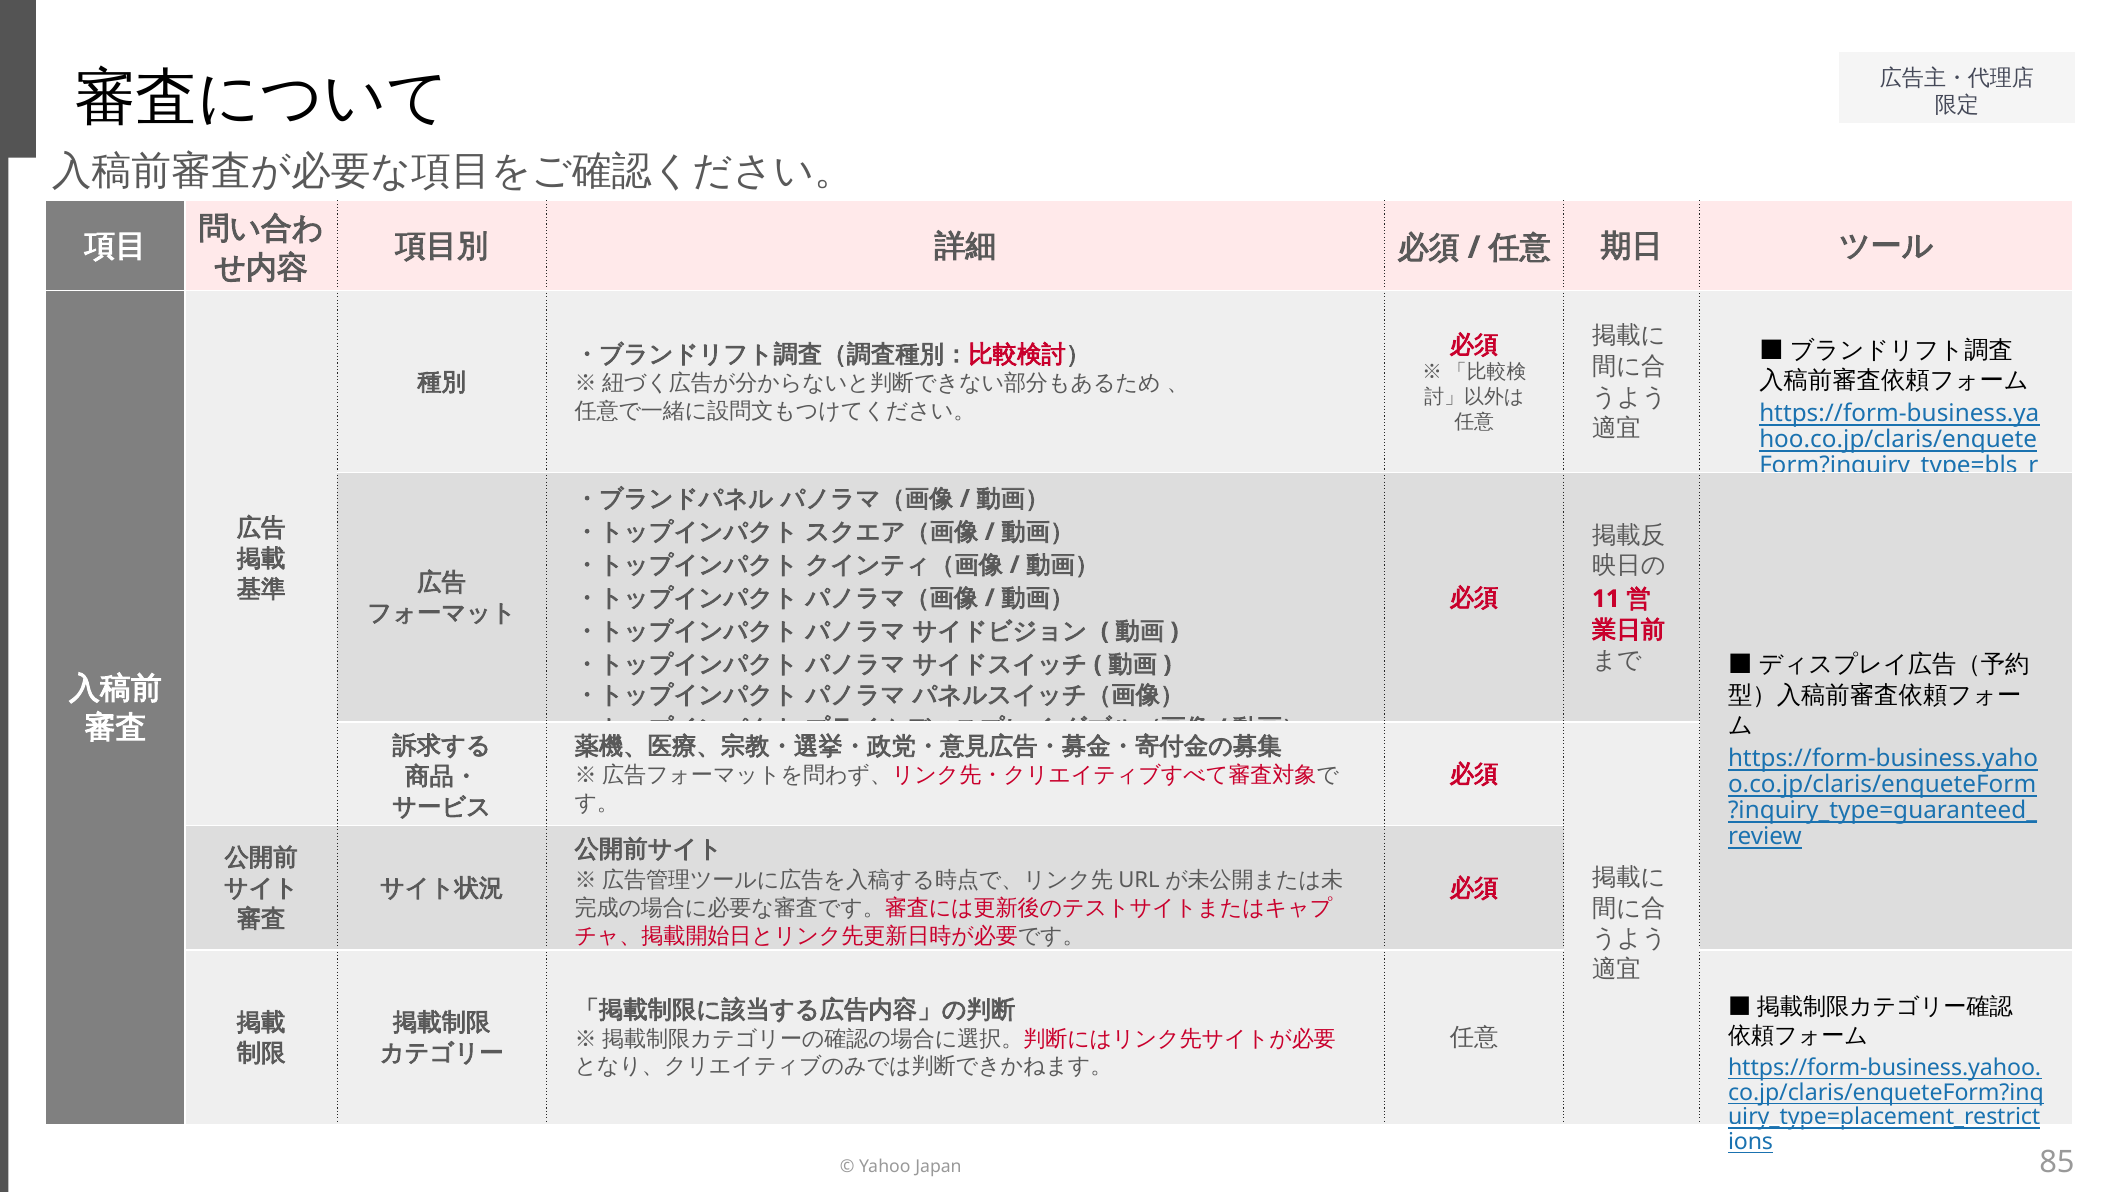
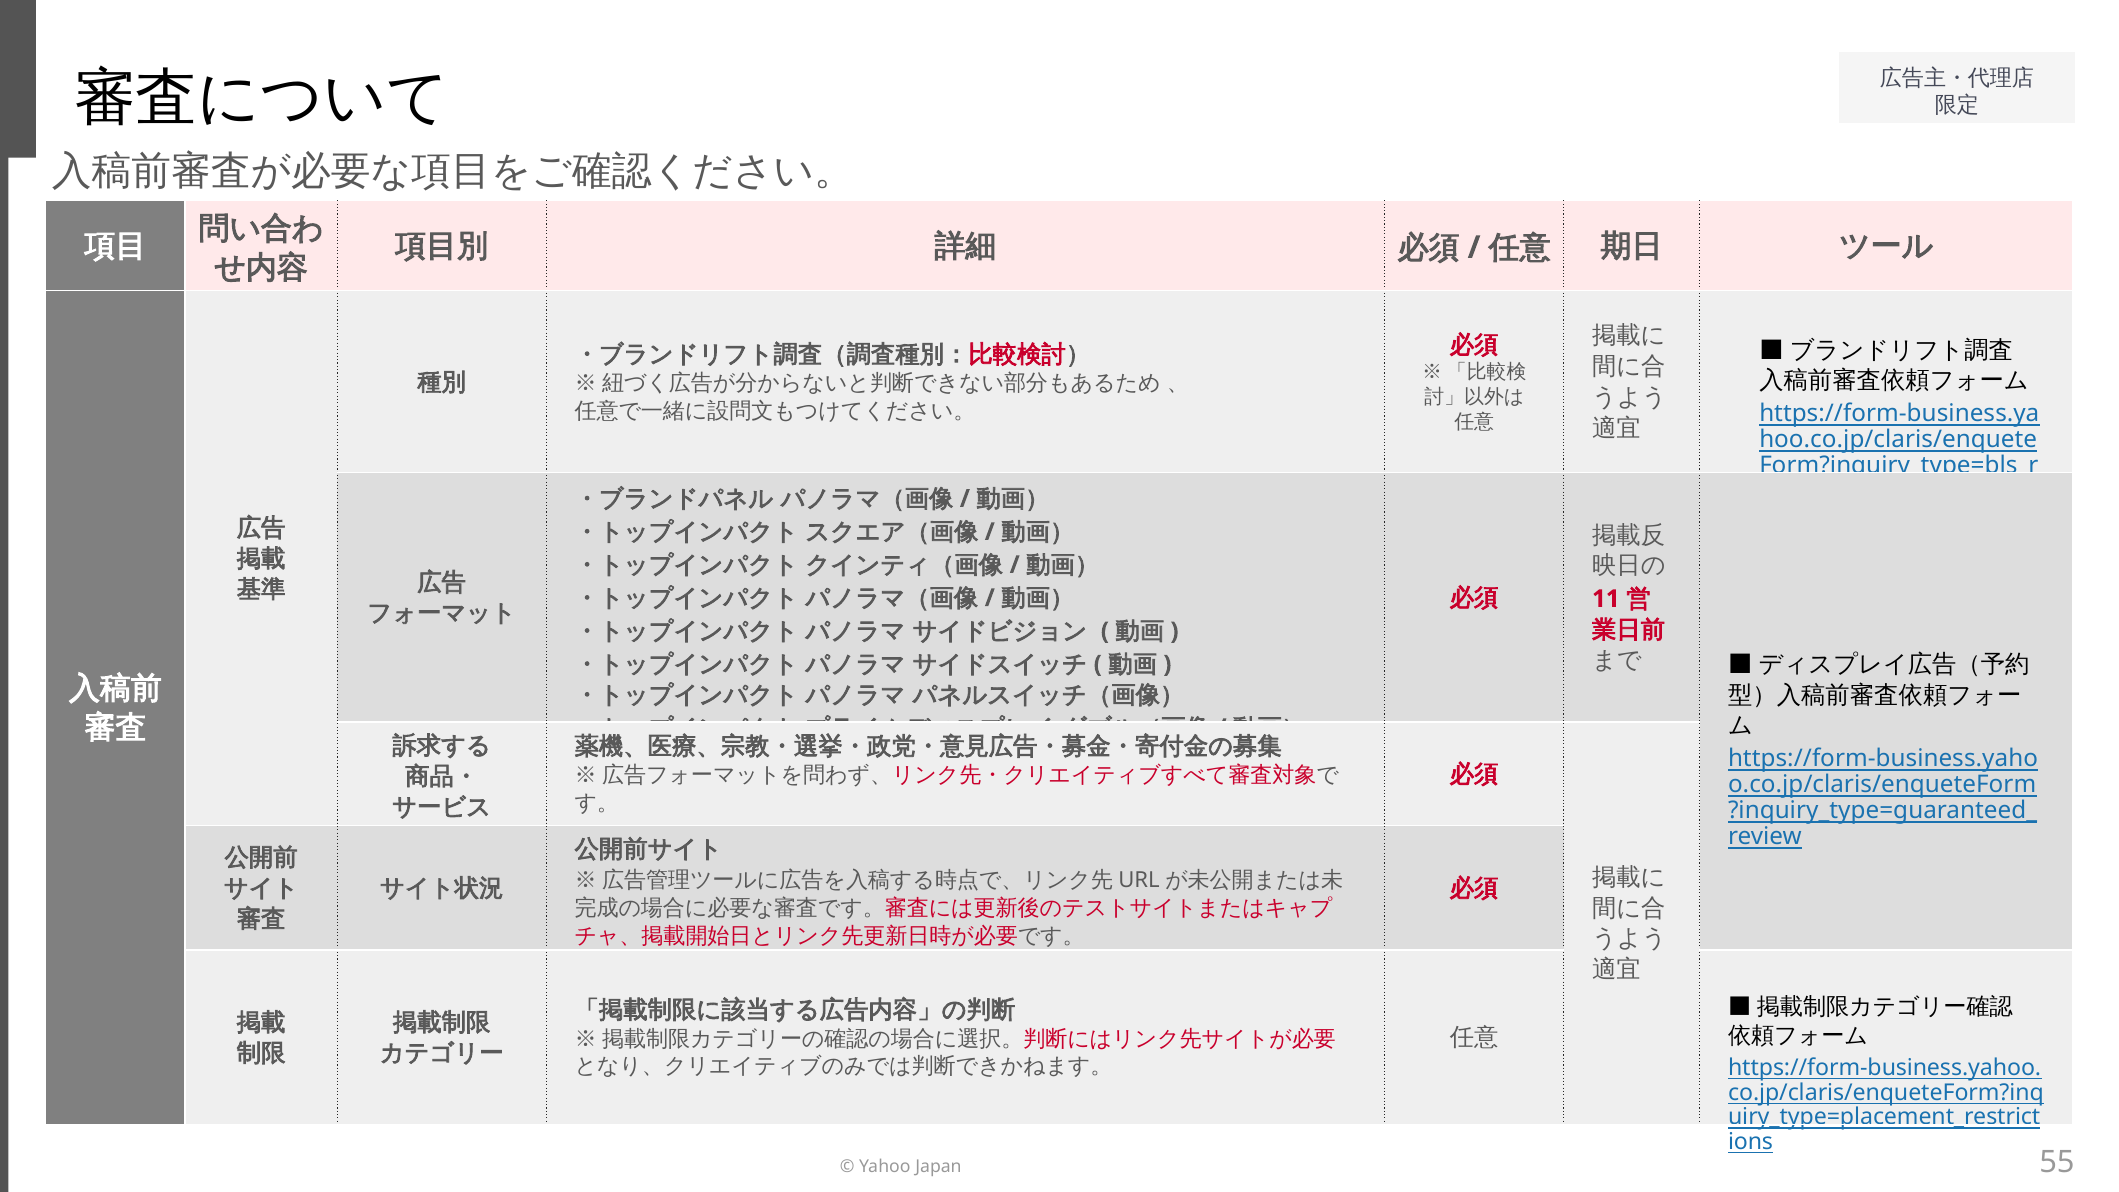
85: 85 -> 55
